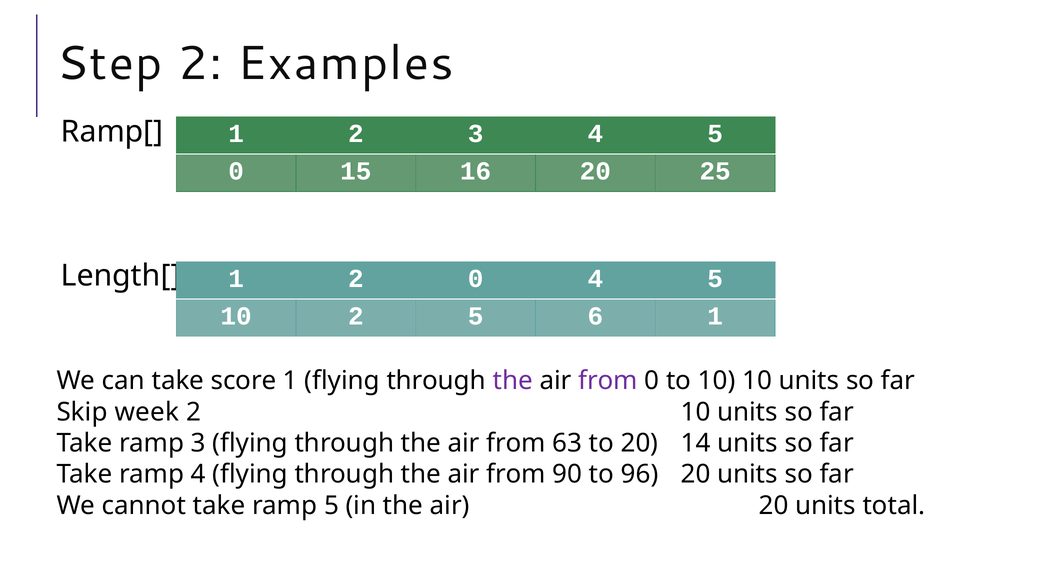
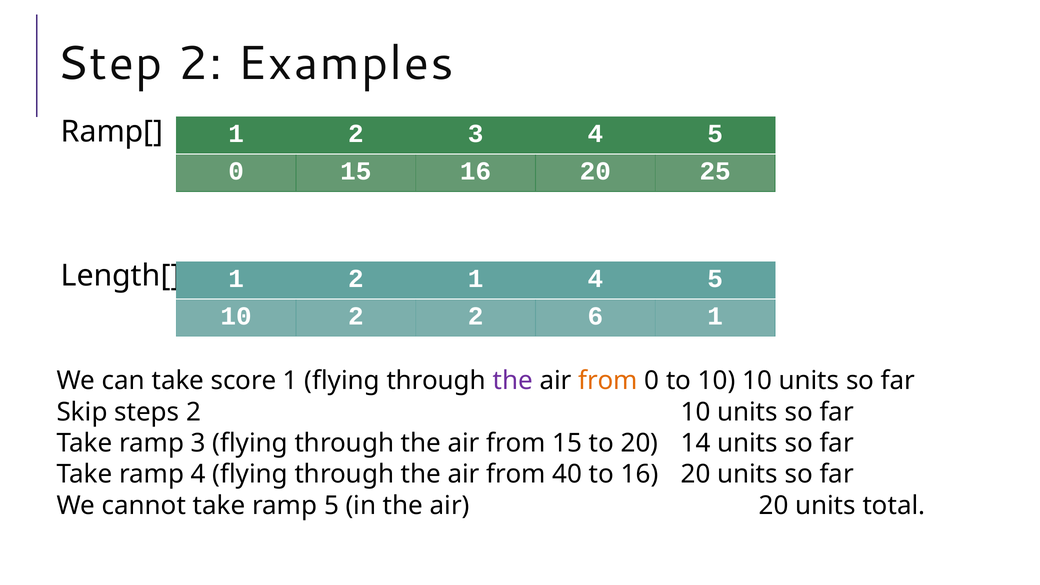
2 0: 0 -> 1
2 5: 5 -> 2
from at (608, 381) colour: purple -> orange
week: week -> steps
from 63: 63 -> 15
90: 90 -> 40
to 96: 96 -> 16
